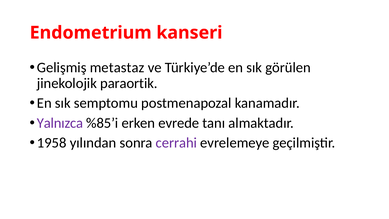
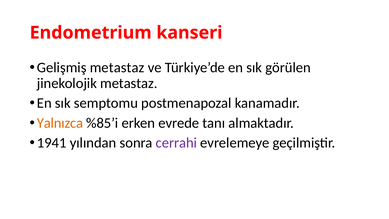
jinekolojik paraortik: paraortik -> metastaz
Yalnızca colour: purple -> orange
1958: 1958 -> 1941
